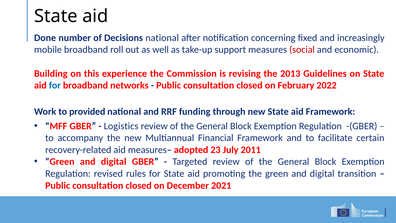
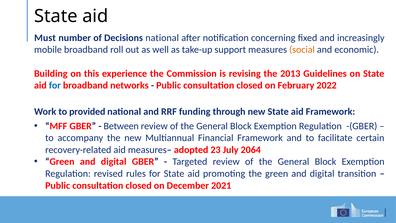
Done: Done -> Must
social colour: red -> orange
Logistics: Logistics -> Between
2011: 2011 -> 2064
